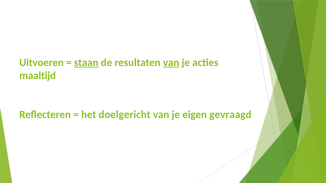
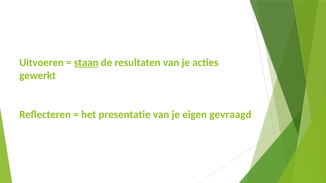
van at (171, 63) underline: present -> none
maaltijd: maaltijd -> gewerkt
doelgericht: doelgericht -> presentatie
